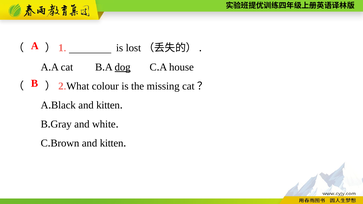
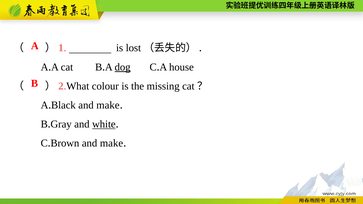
kitten at (108, 105): kitten -> make
white underline: none -> present
kitten at (112, 143): kitten -> make
